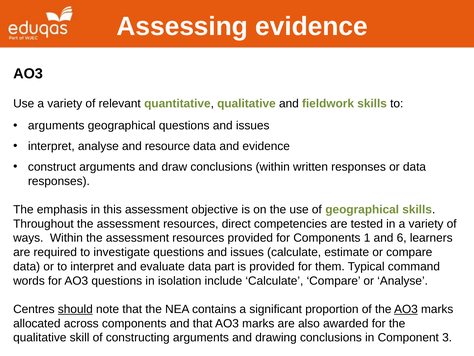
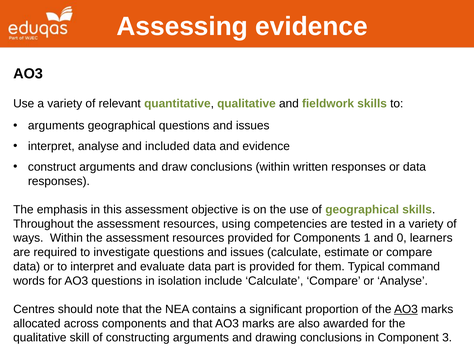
resource: resource -> included
direct: direct -> using
6: 6 -> 0
should underline: present -> none
